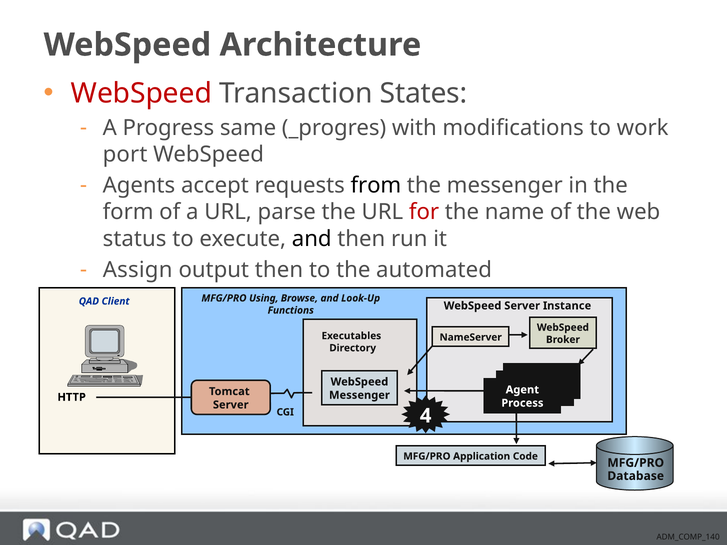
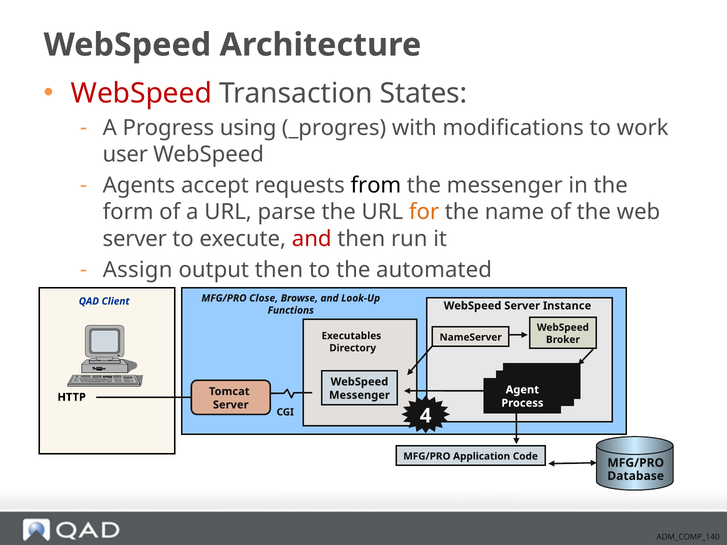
same: same -> using
port: port -> user
for colour: red -> orange
status at (135, 239): status -> server
and at (312, 239) colour: black -> red
Using: Using -> Close
